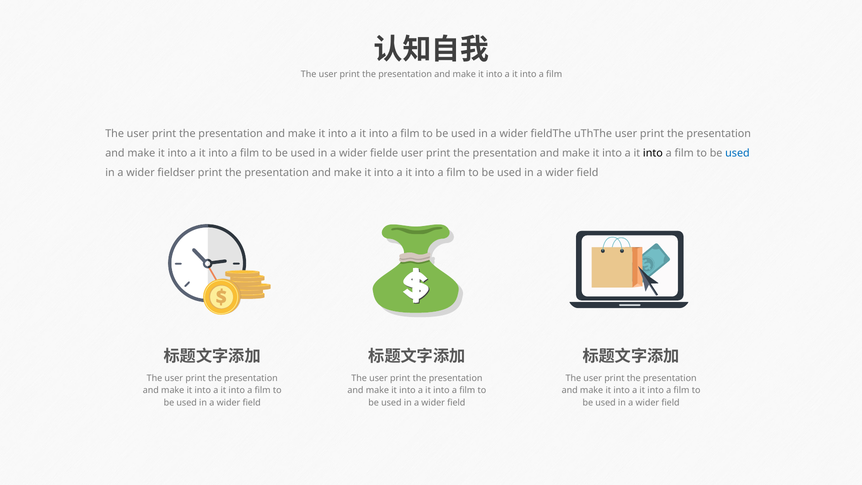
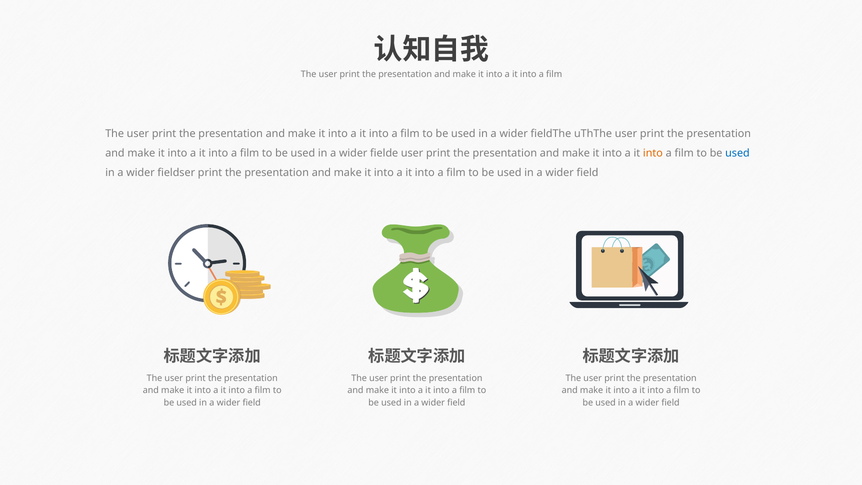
into at (653, 153) colour: black -> orange
